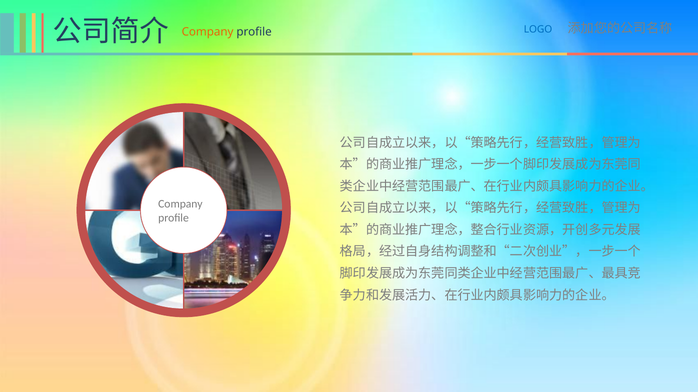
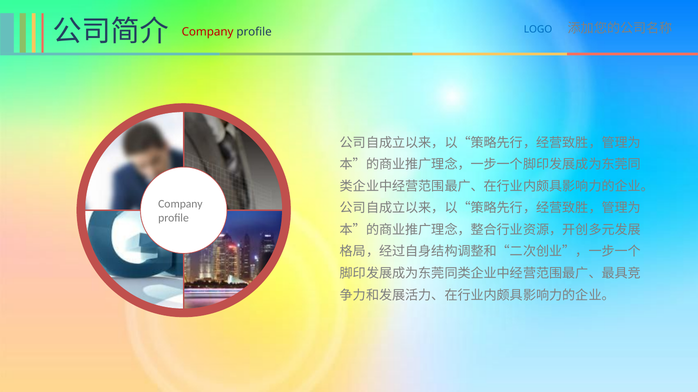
Company at (208, 32) colour: orange -> red
